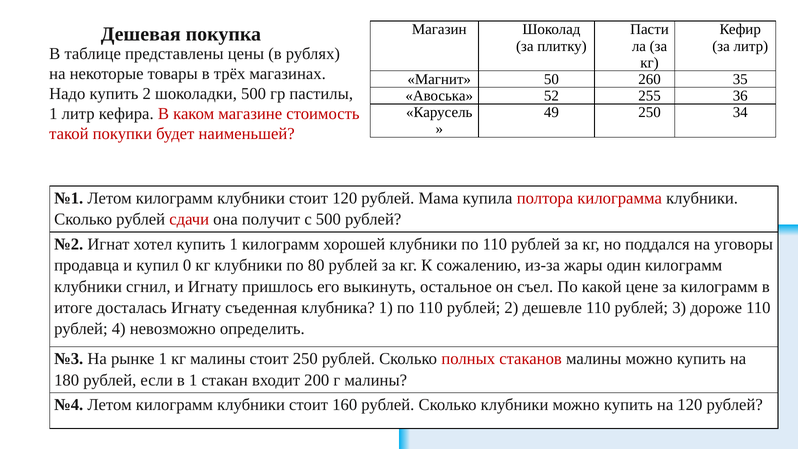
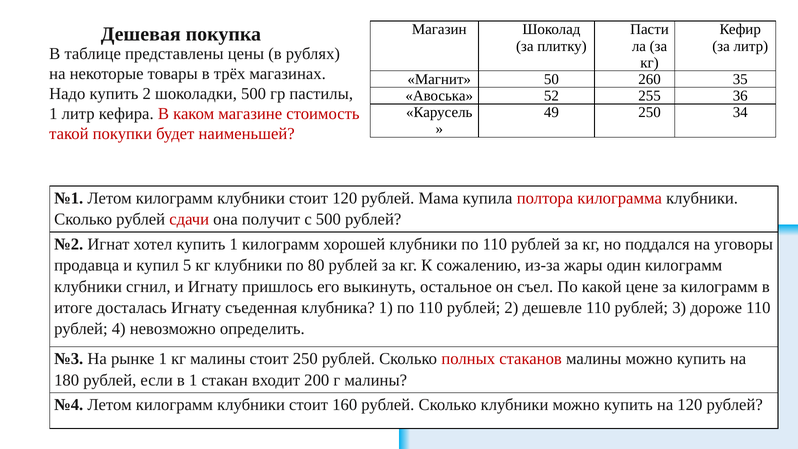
0: 0 -> 5
